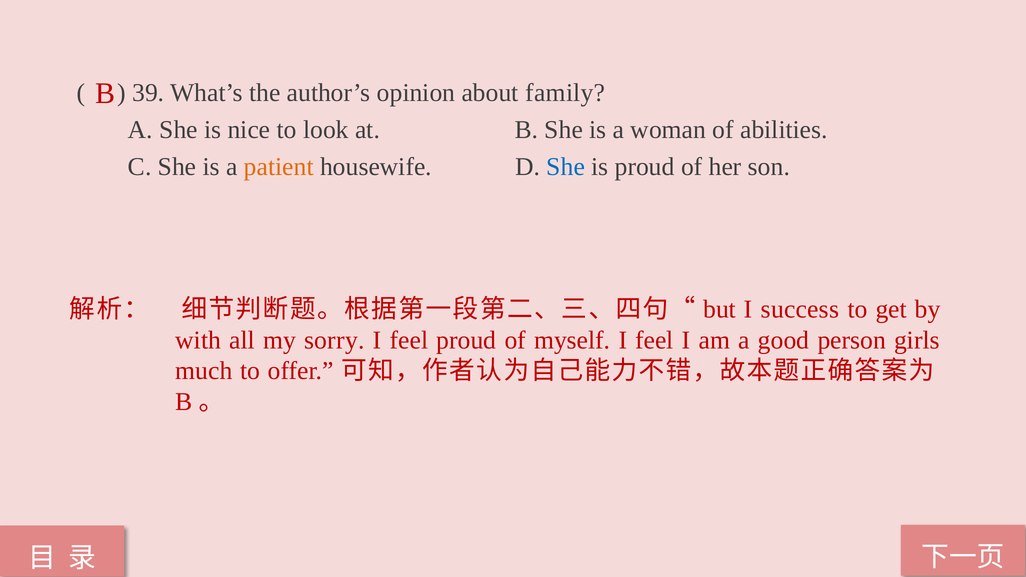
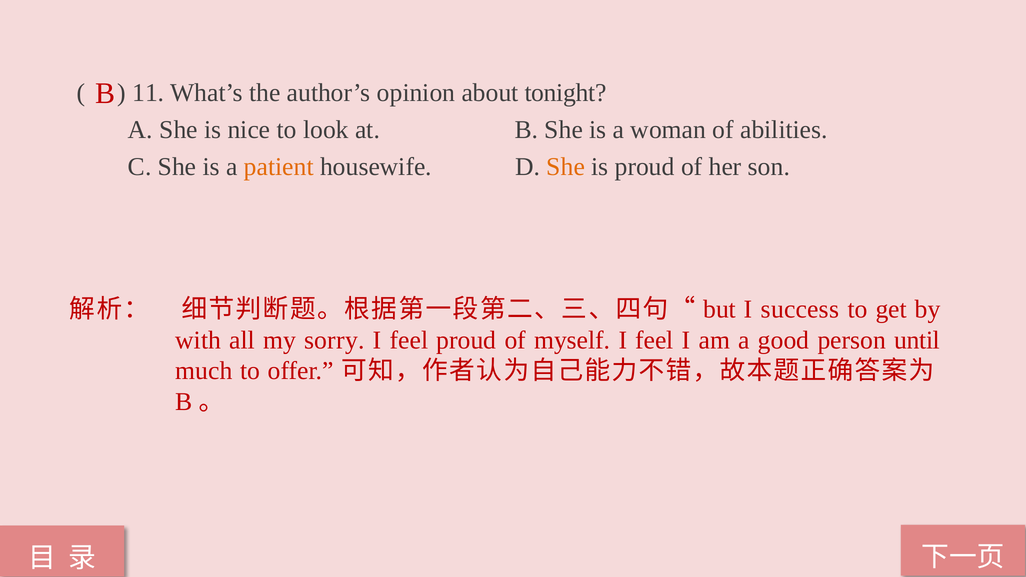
39: 39 -> 11
family: family -> tonight
She at (566, 167) colour: blue -> orange
girls: girls -> until
